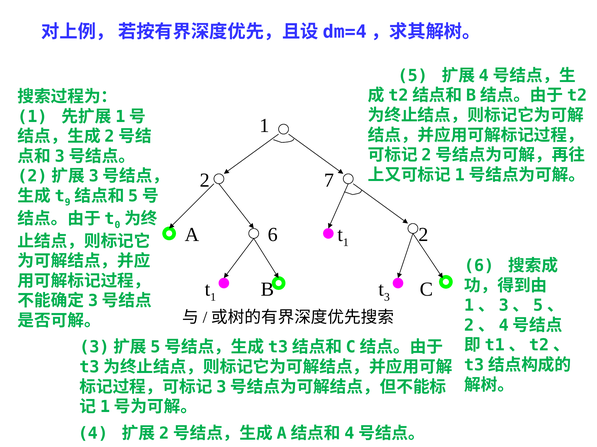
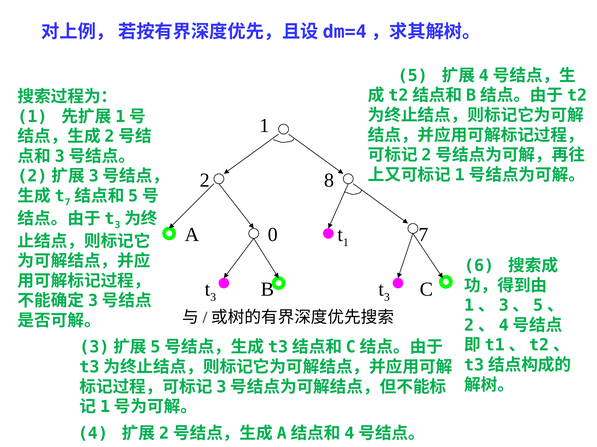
7: 7 -> 8
9 at (68, 203): 9 -> 7
0 at (117, 225): 0 -> 3
A 6: 6 -> 0
2 at (423, 235): 2 -> 7
1 at (213, 298): 1 -> 3
